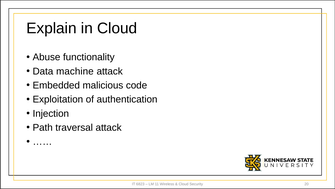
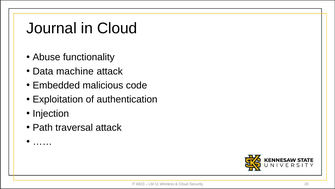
Explain: Explain -> Journal
